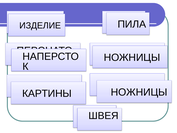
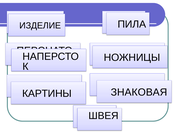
НОЖНИЦЫ at (139, 92): НОЖНИЦЫ -> ЗНАКОВАЯ
